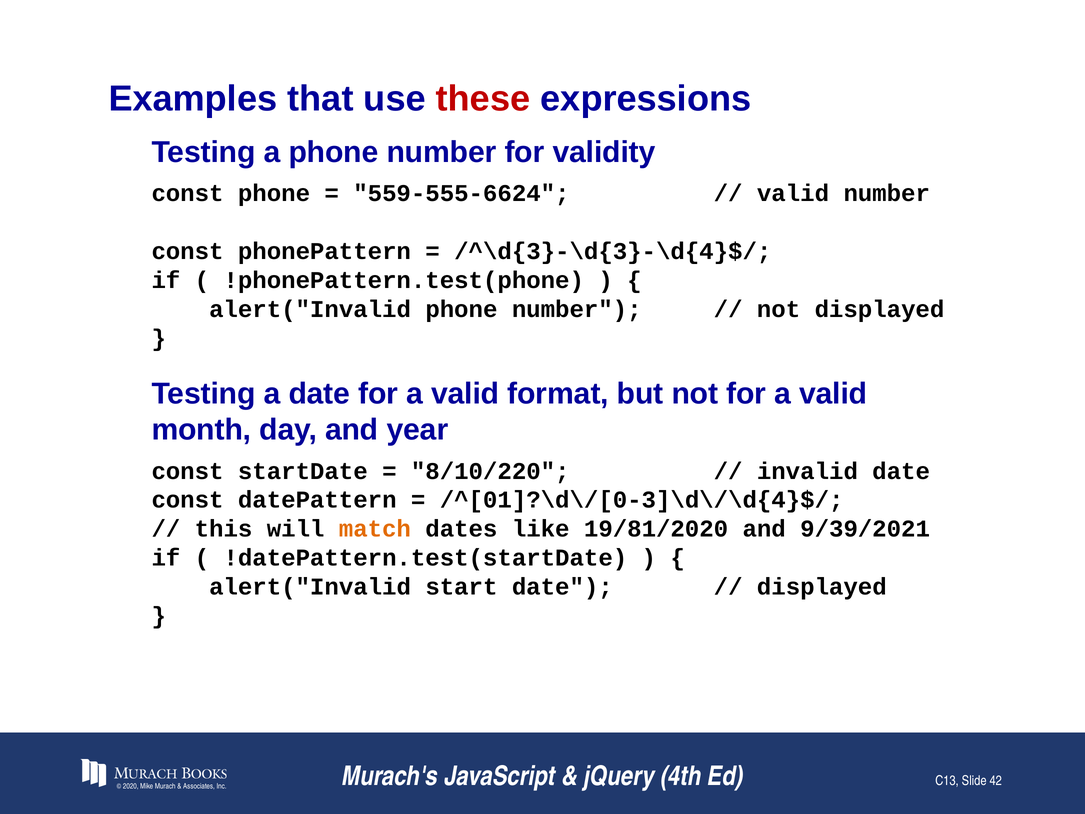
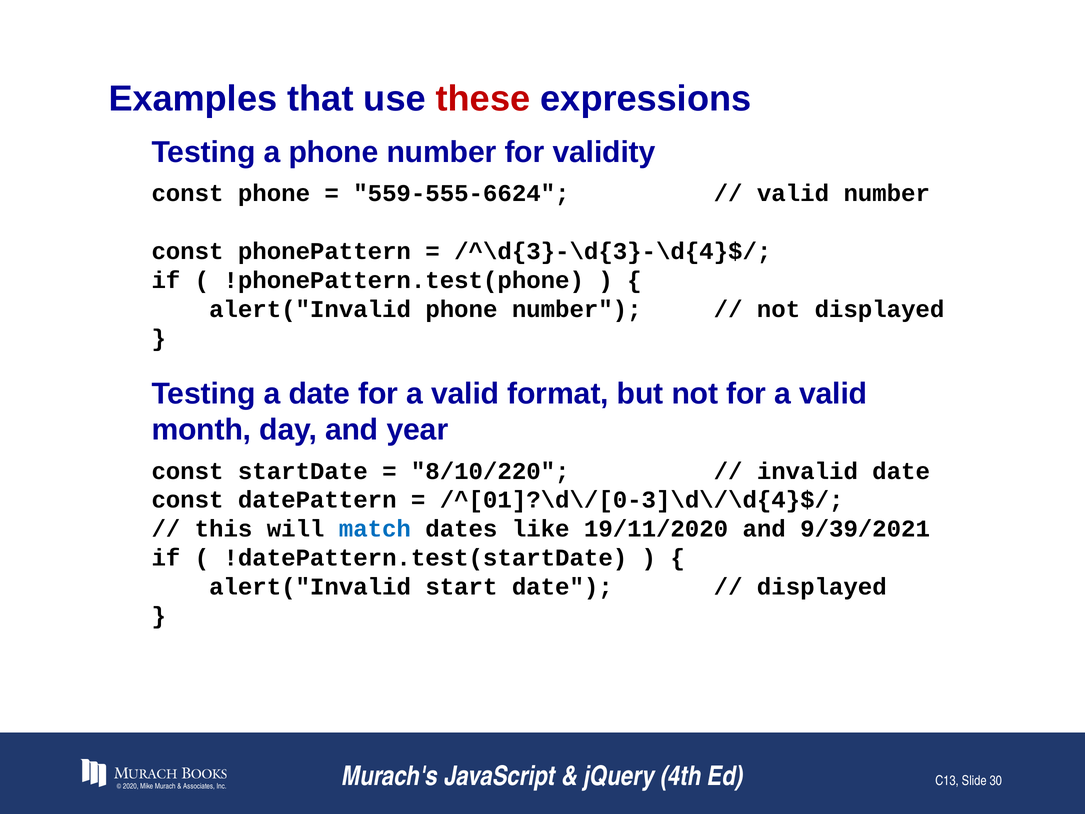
match colour: orange -> blue
19/81/2020: 19/81/2020 -> 19/11/2020
42: 42 -> 30
